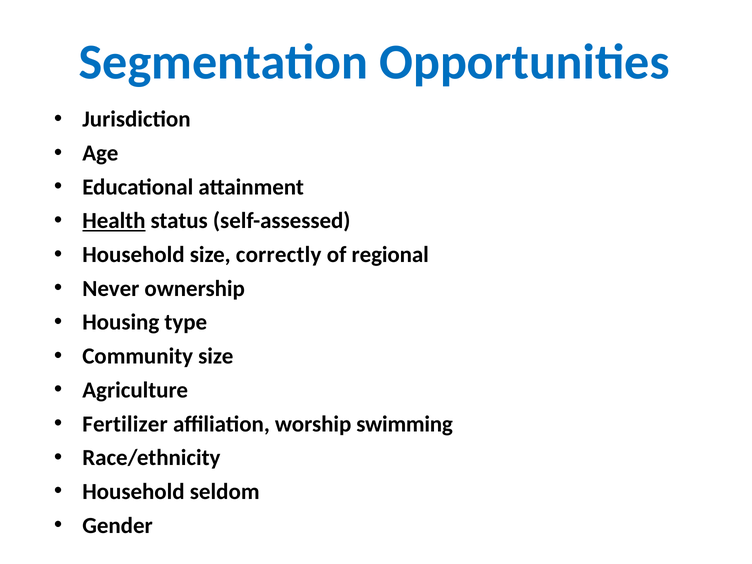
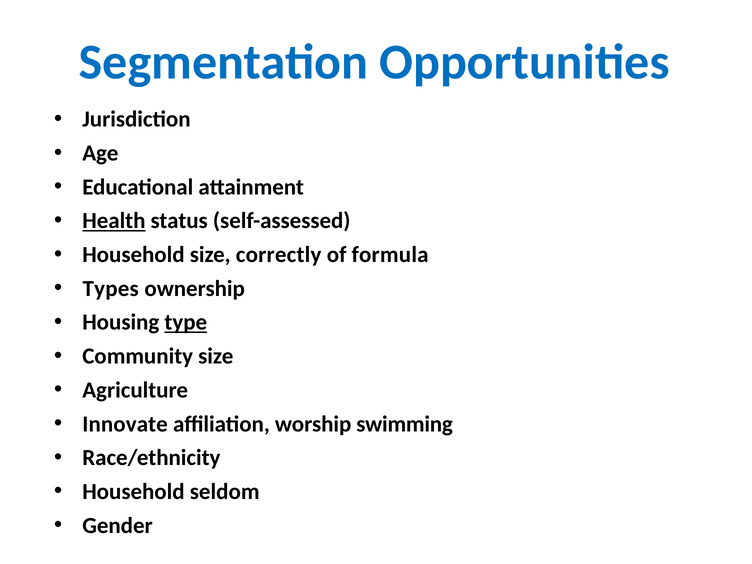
regional: regional -> formula
Never: Never -> Types
type underline: none -> present
Fertilizer: Fertilizer -> Innovate
